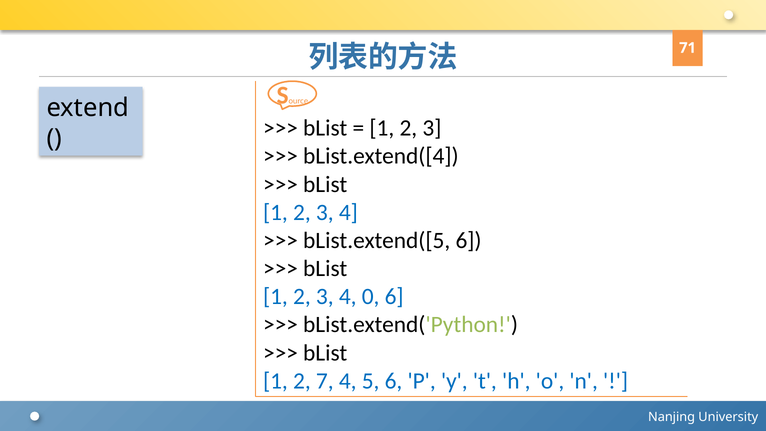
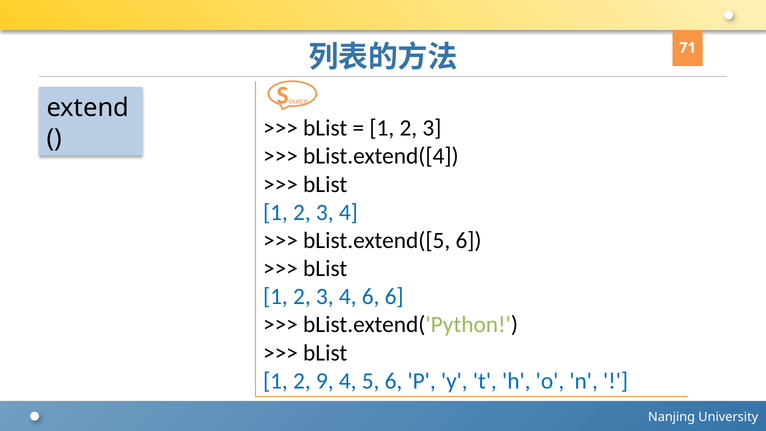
4 0: 0 -> 6
7: 7 -> 9
